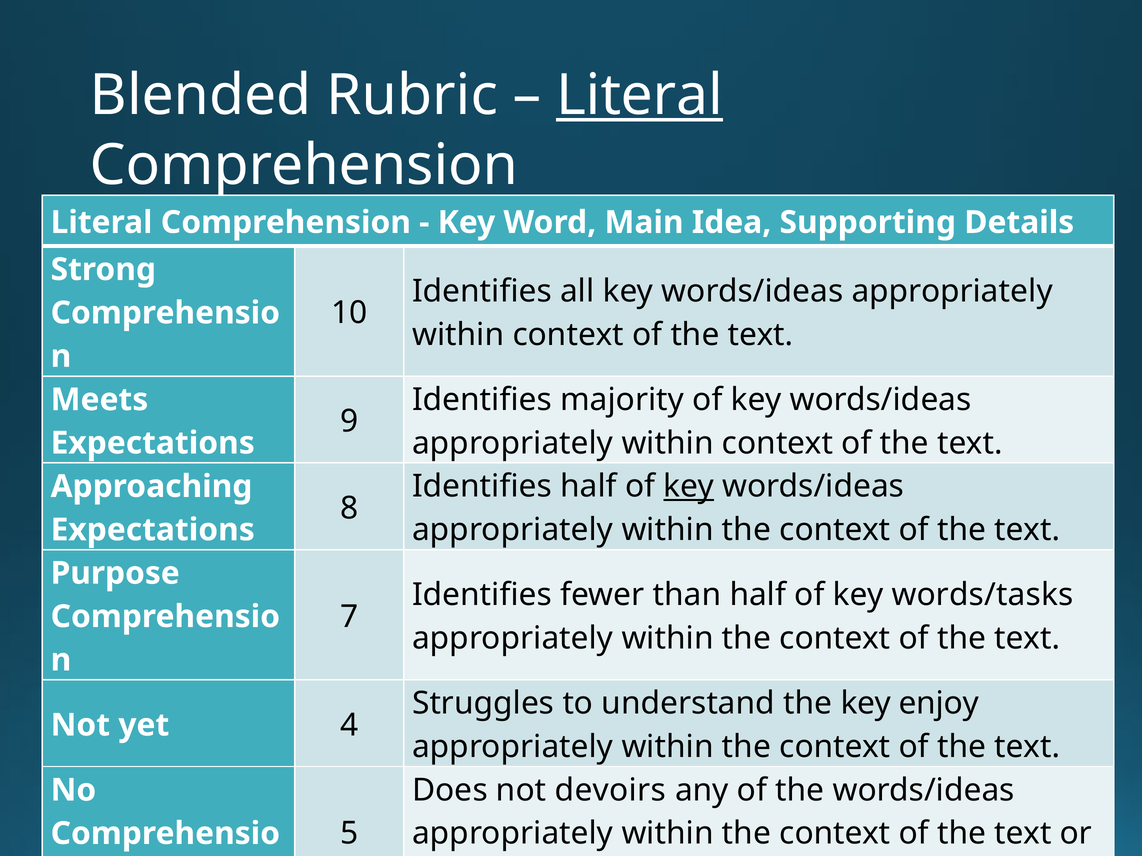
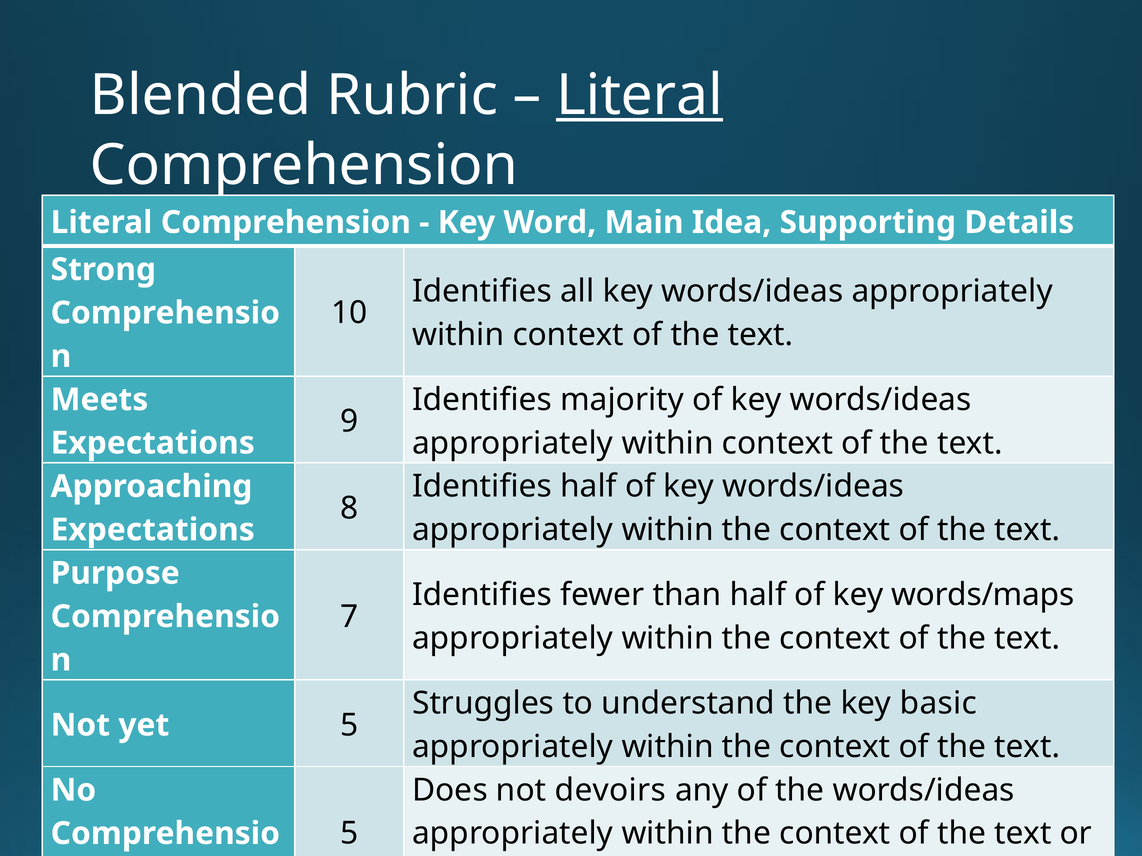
key at (689, 487) underline: present -> none
words/tasks: words/tasks -> words/maps
enjoy: enjoy -> basic
yet 4: 4 -> 5
